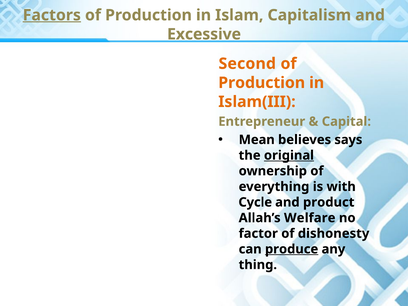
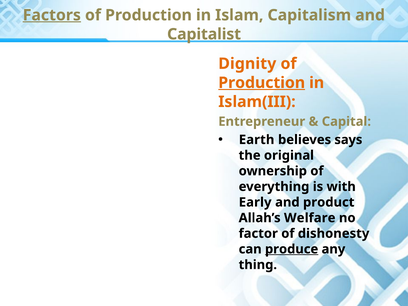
Excessive: Excessive -> Capitalist
Second: Second -> Dignity
Production at (262, 83) underline: none -> present
Mean: Mean -> Earth
original underline: present -> none
Cycle: Cycle -> Early
